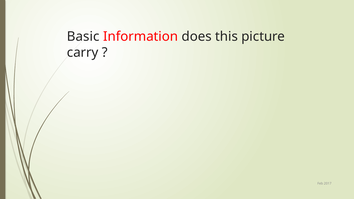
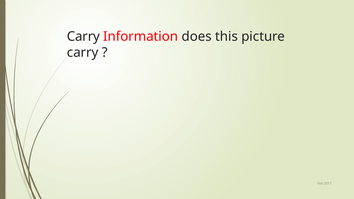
Basic at (83, 37): Basic -> Carry
